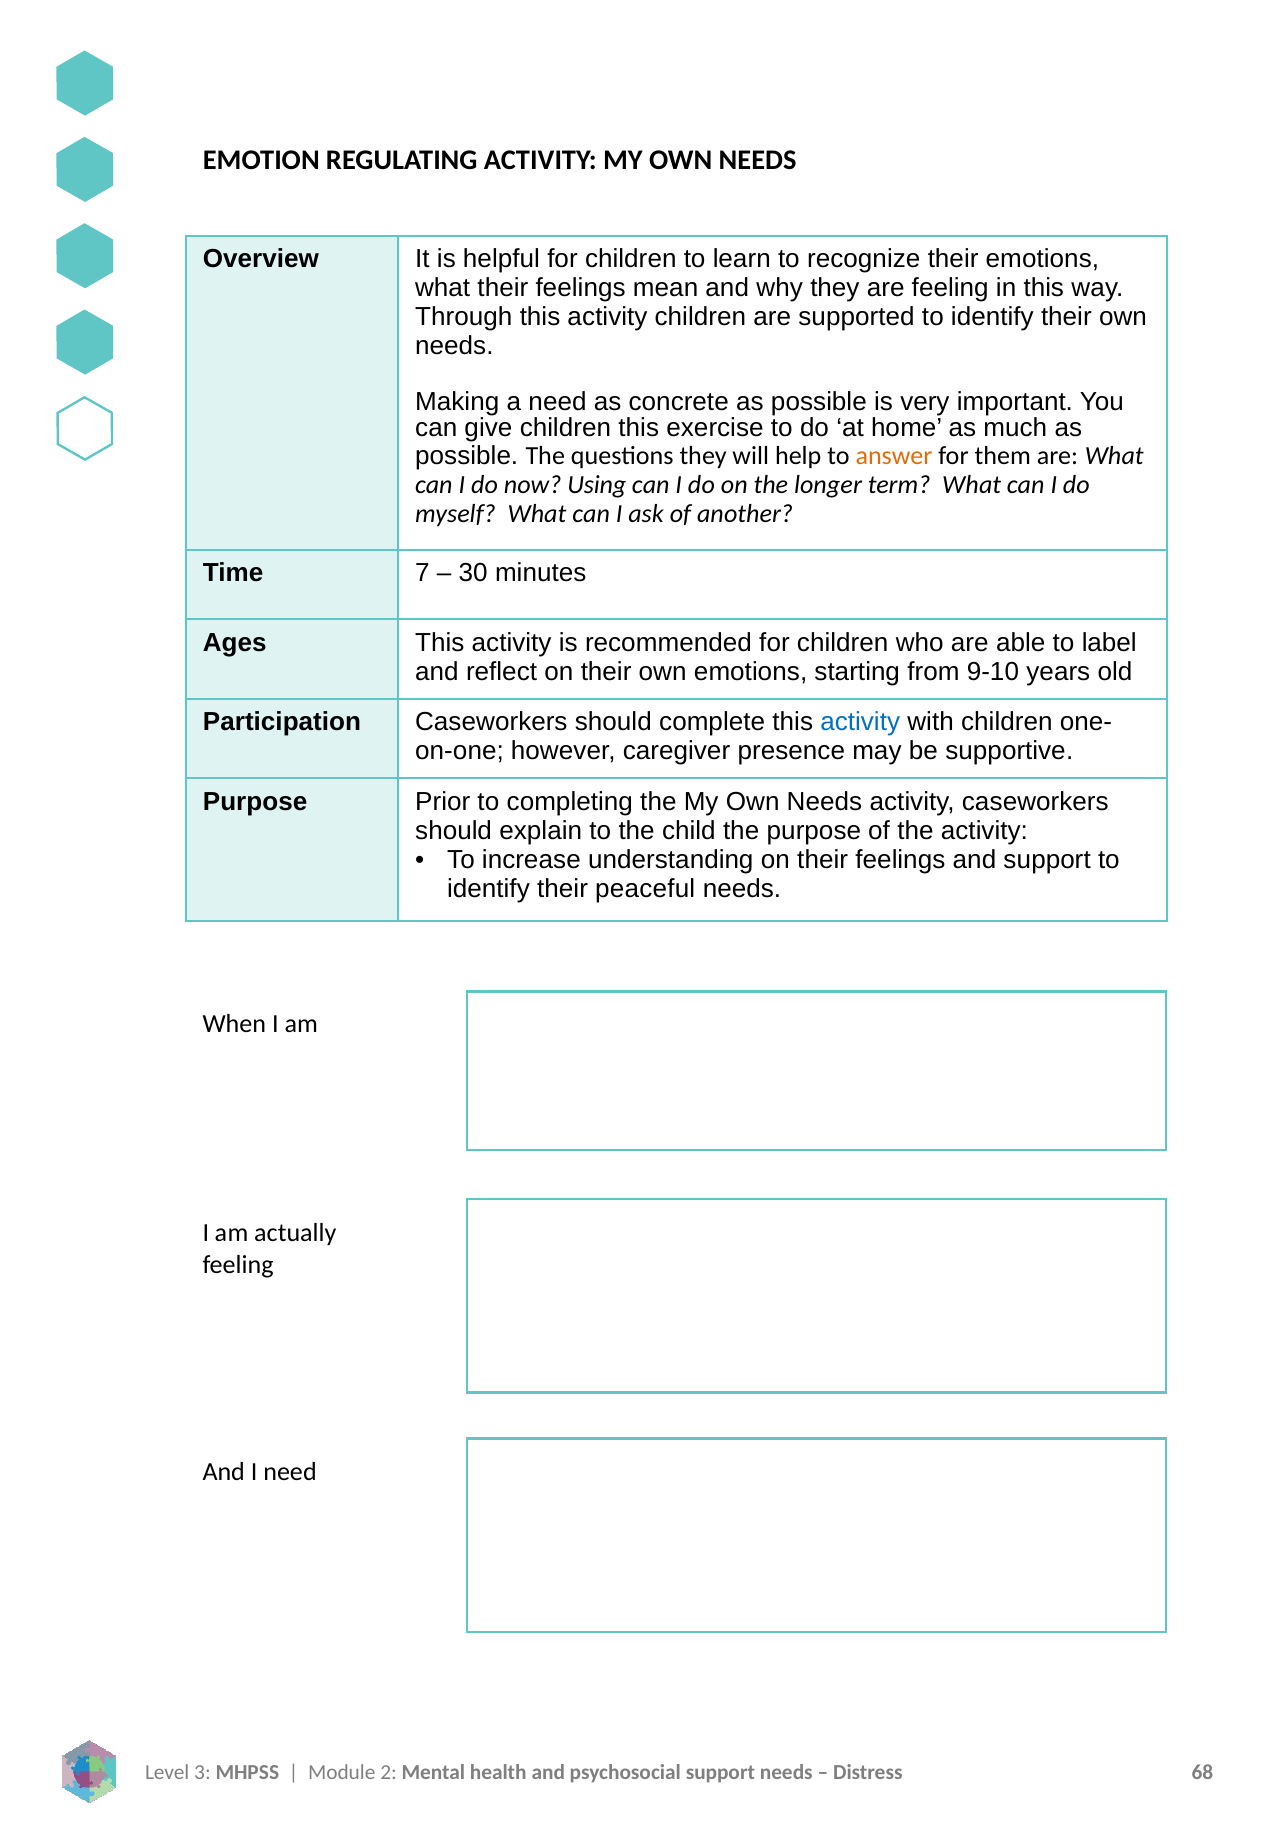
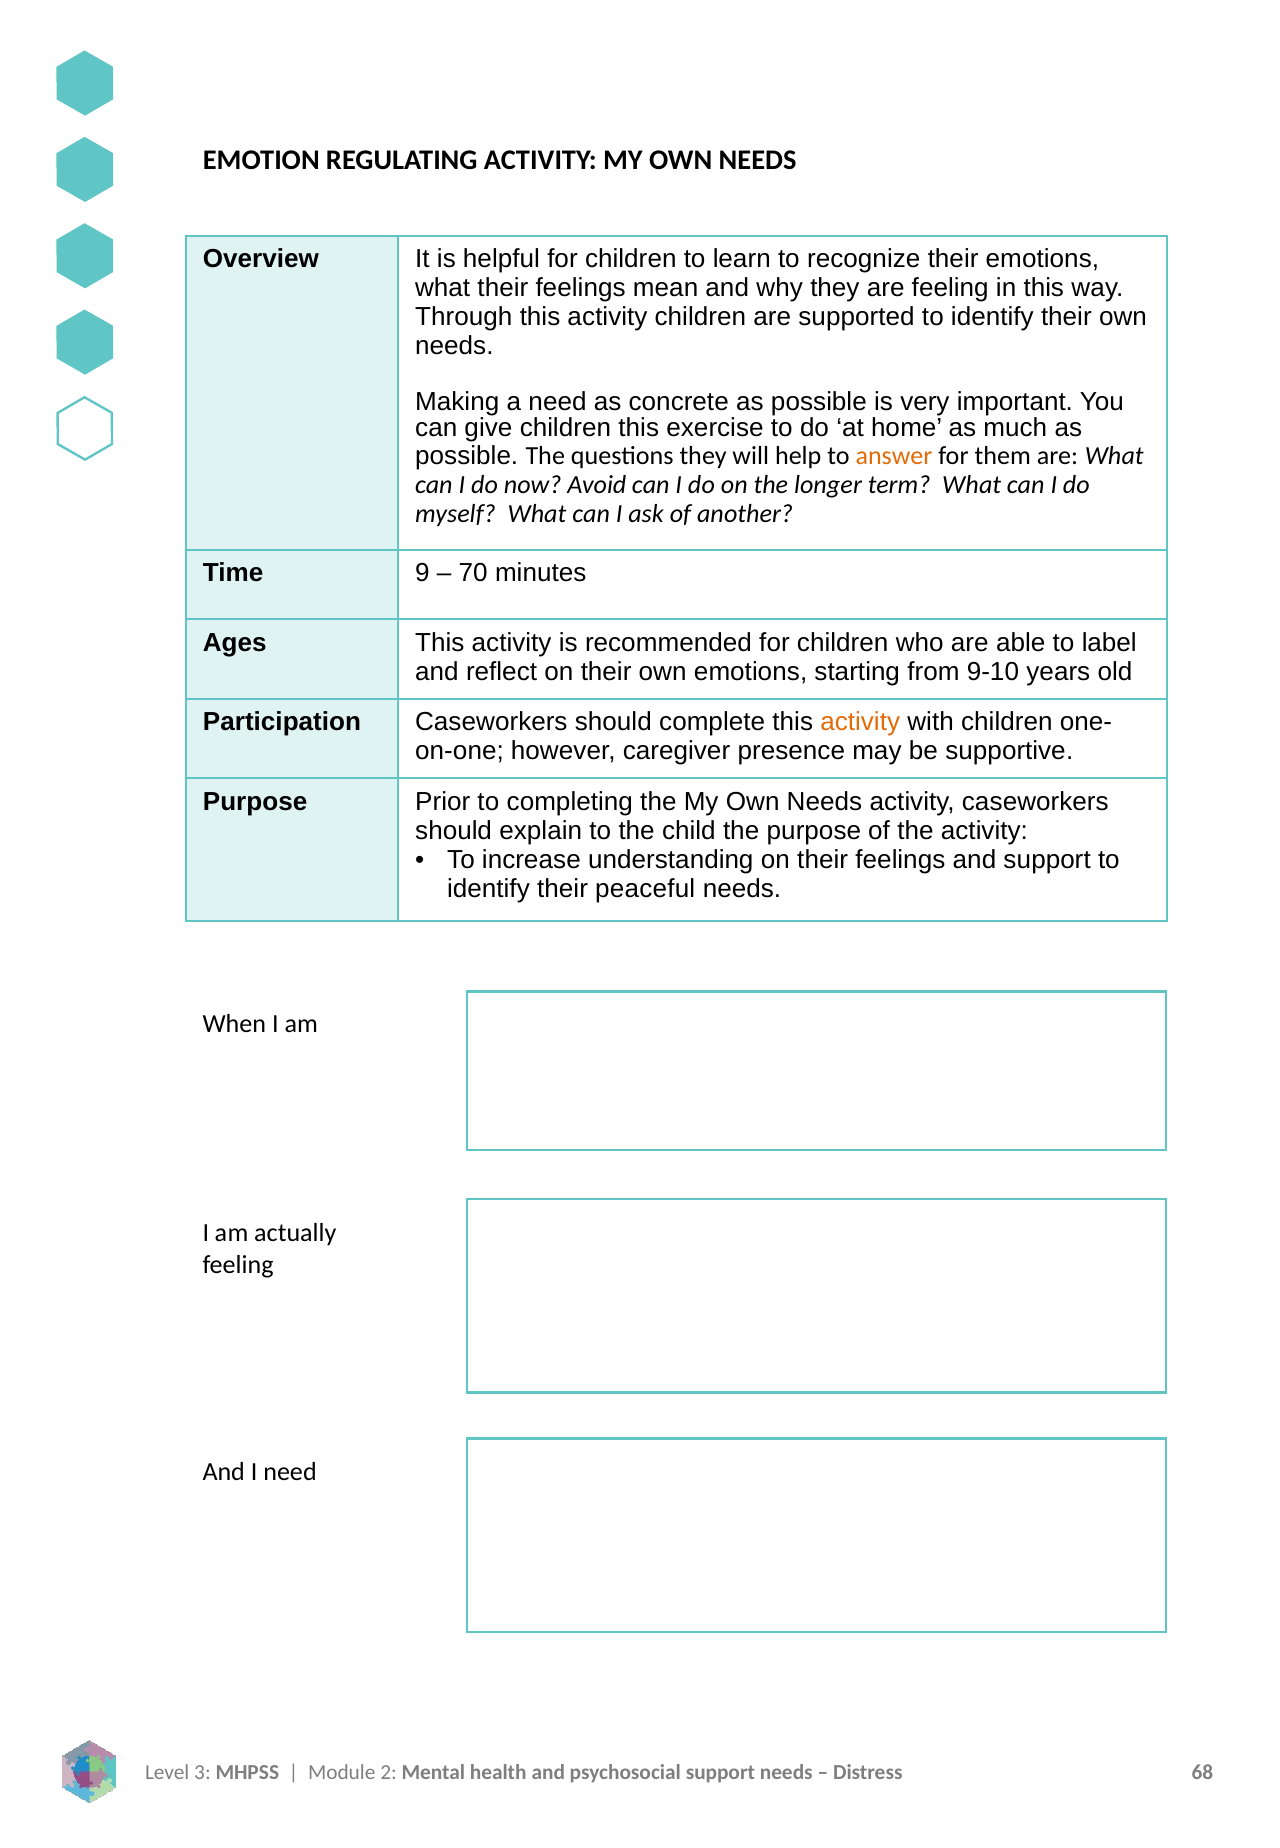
Using: Using -> Avoid
7: 7 -> 9
30: 30 -> 70
activity at (860, 723) colour: blue -> orange
